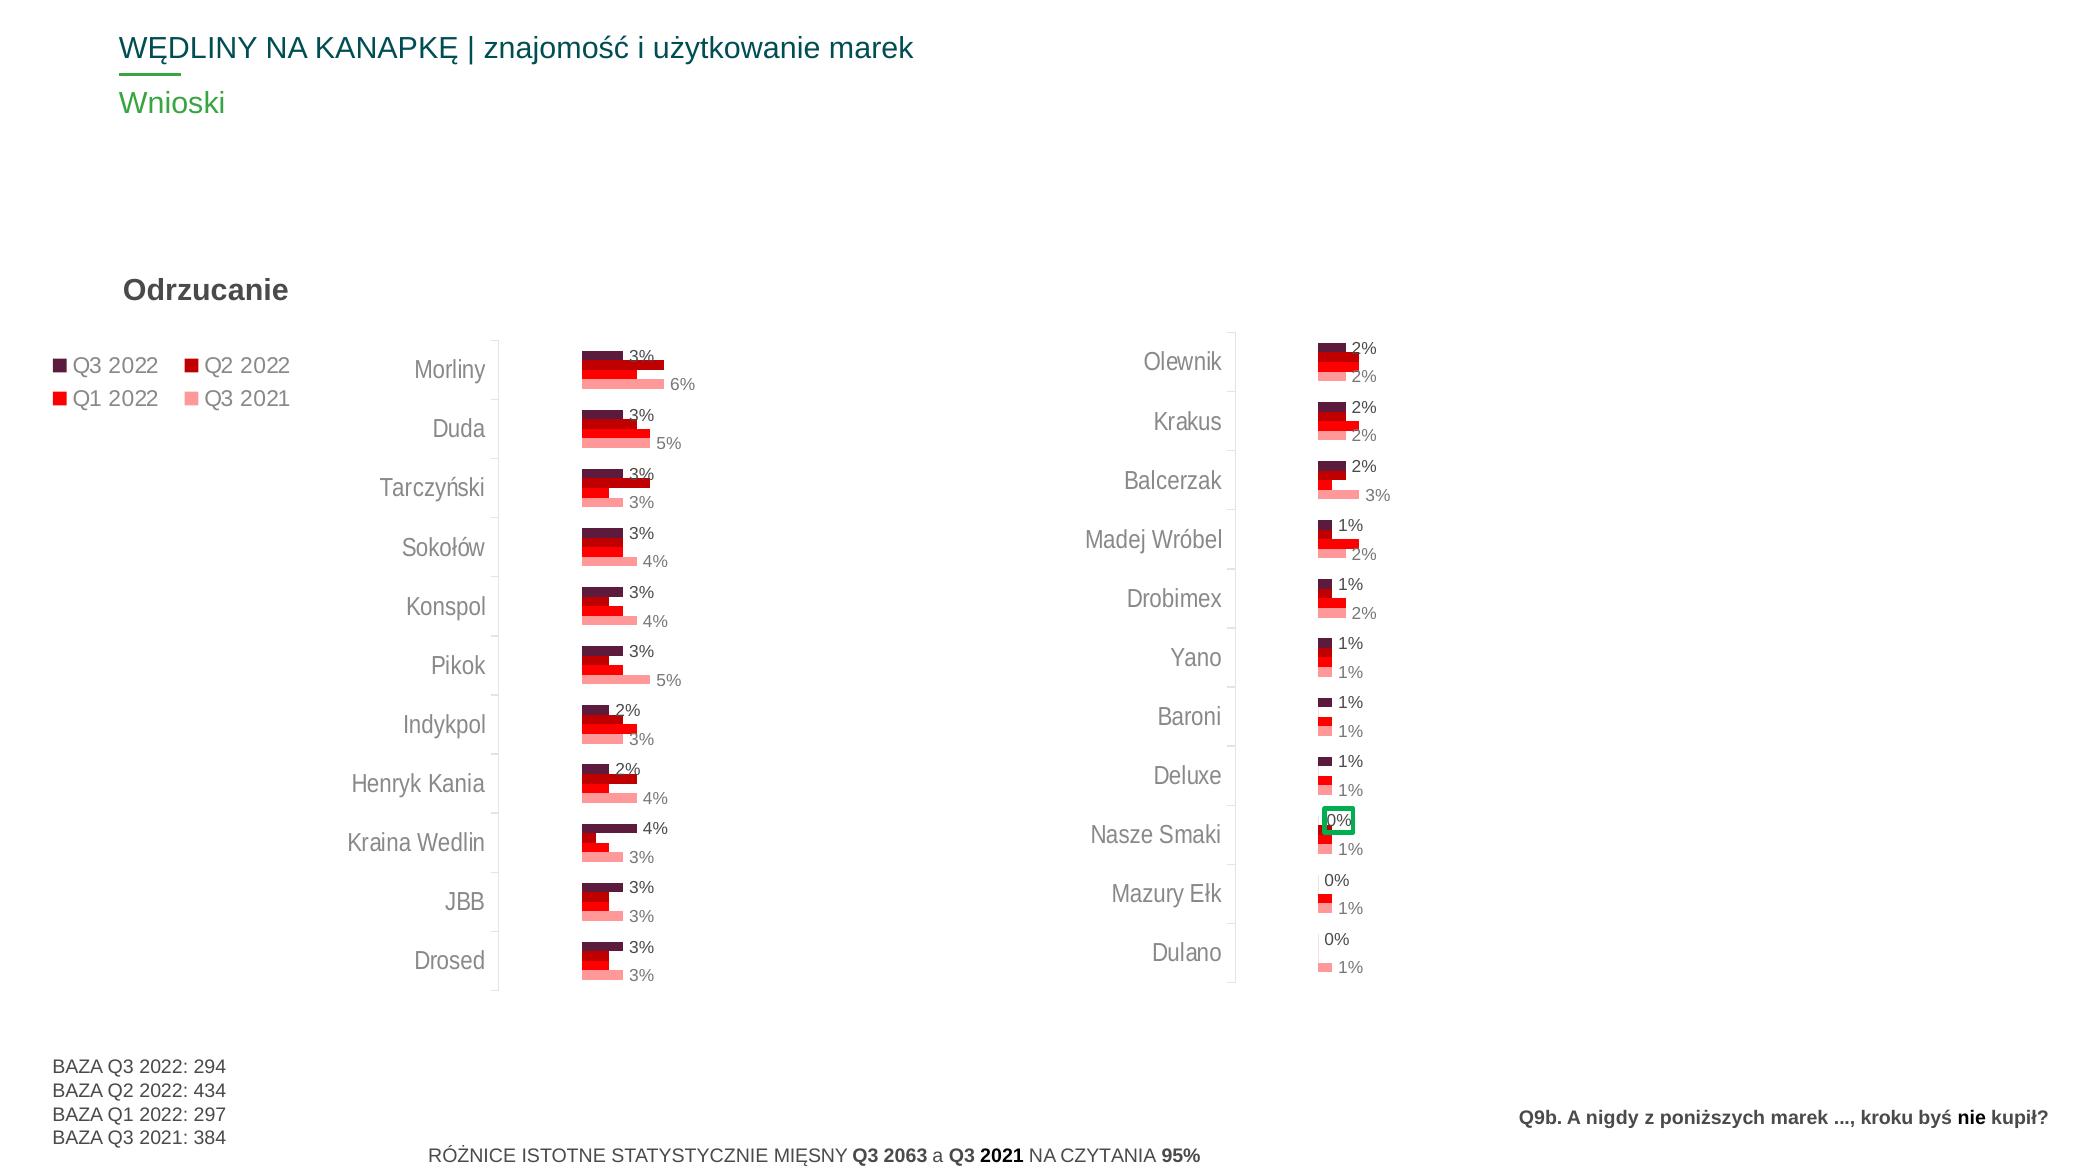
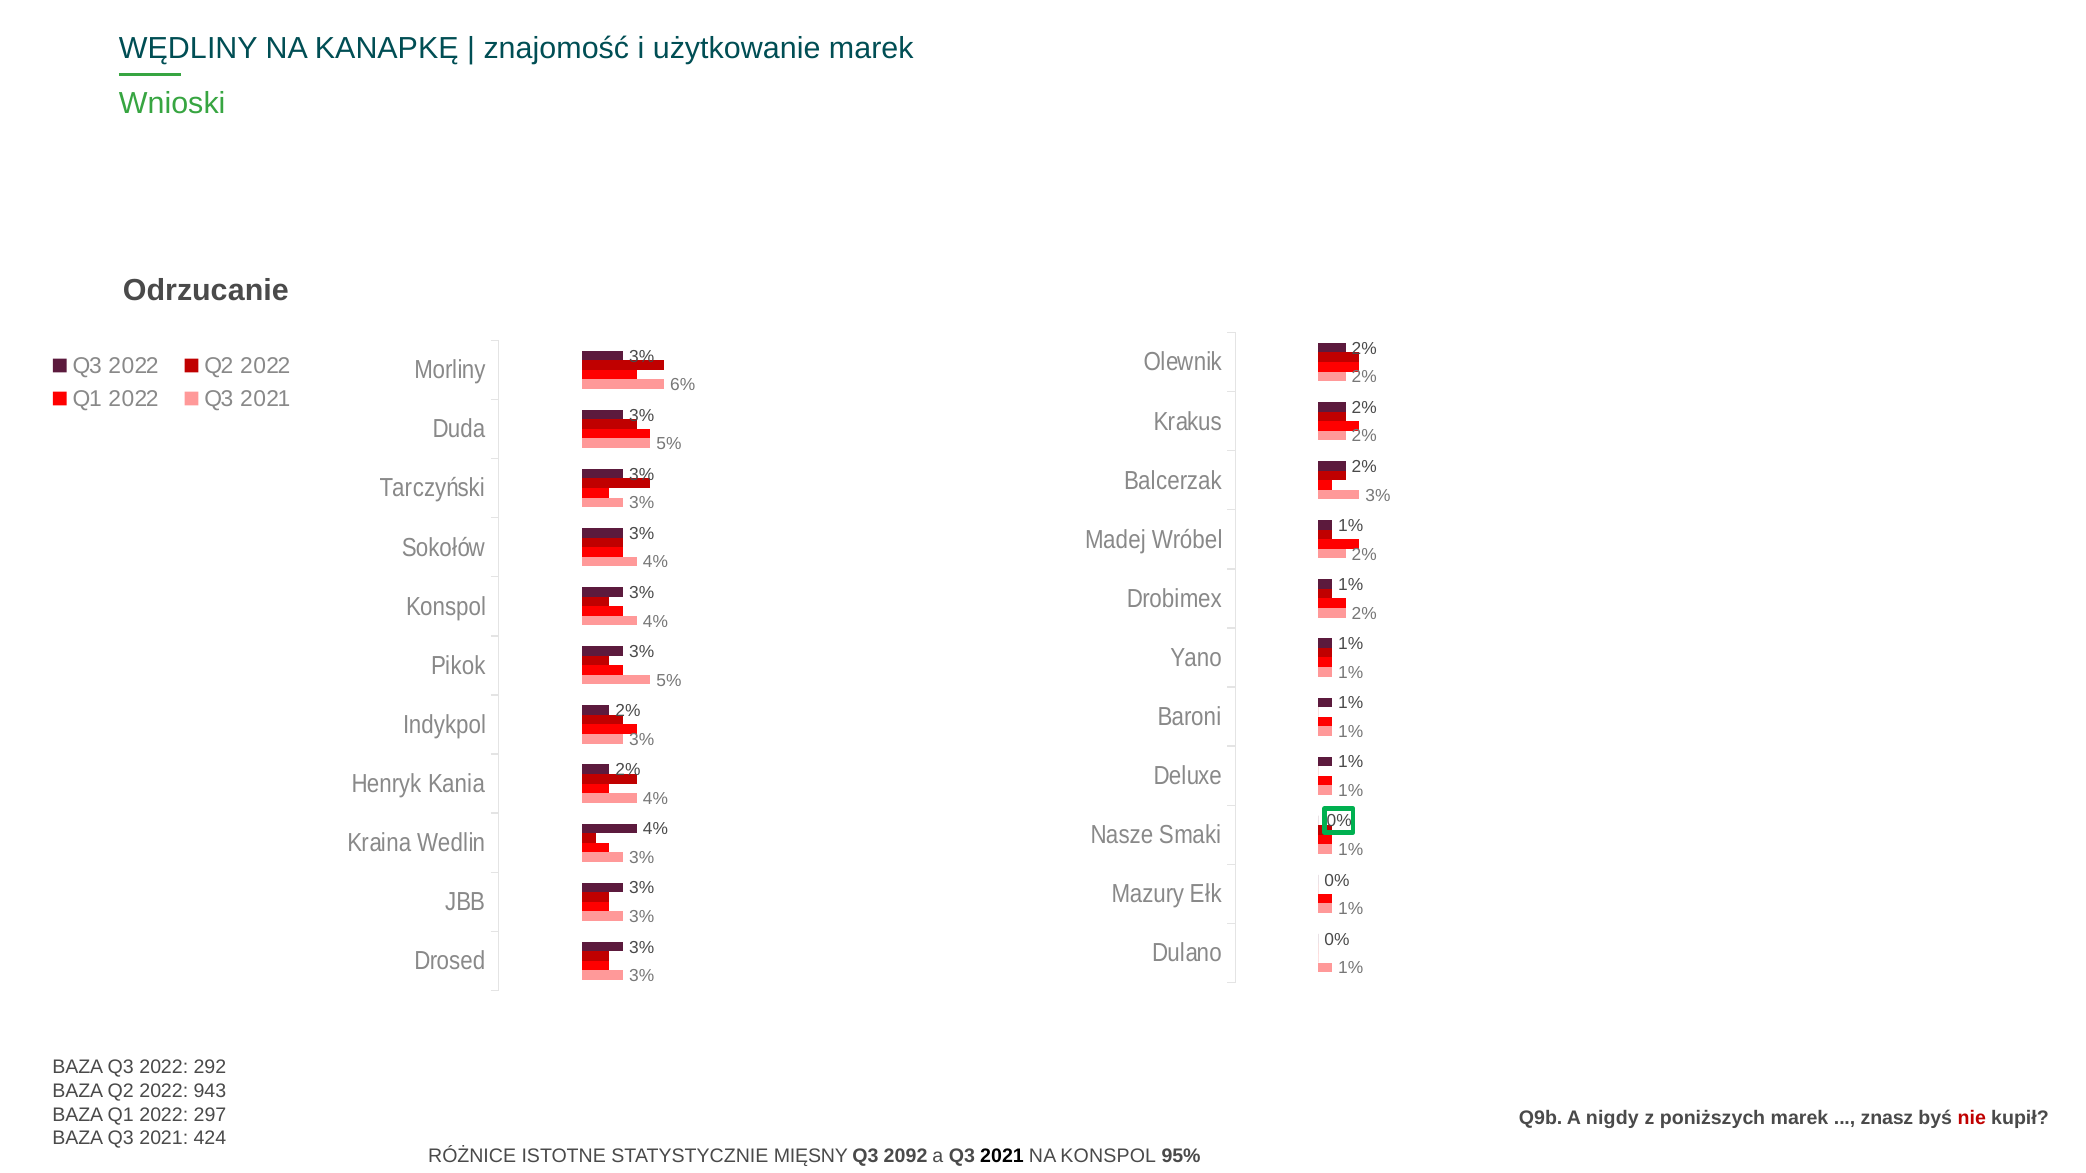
294: 294 -> 292
434: 434 -> 943
kroku: kroku -> znasz
nie colour: black -> red
384: 384 -> 424
2063: 2063 -> 2092
NA CZYTANIA: CZYTANIA -> KONSPOL
